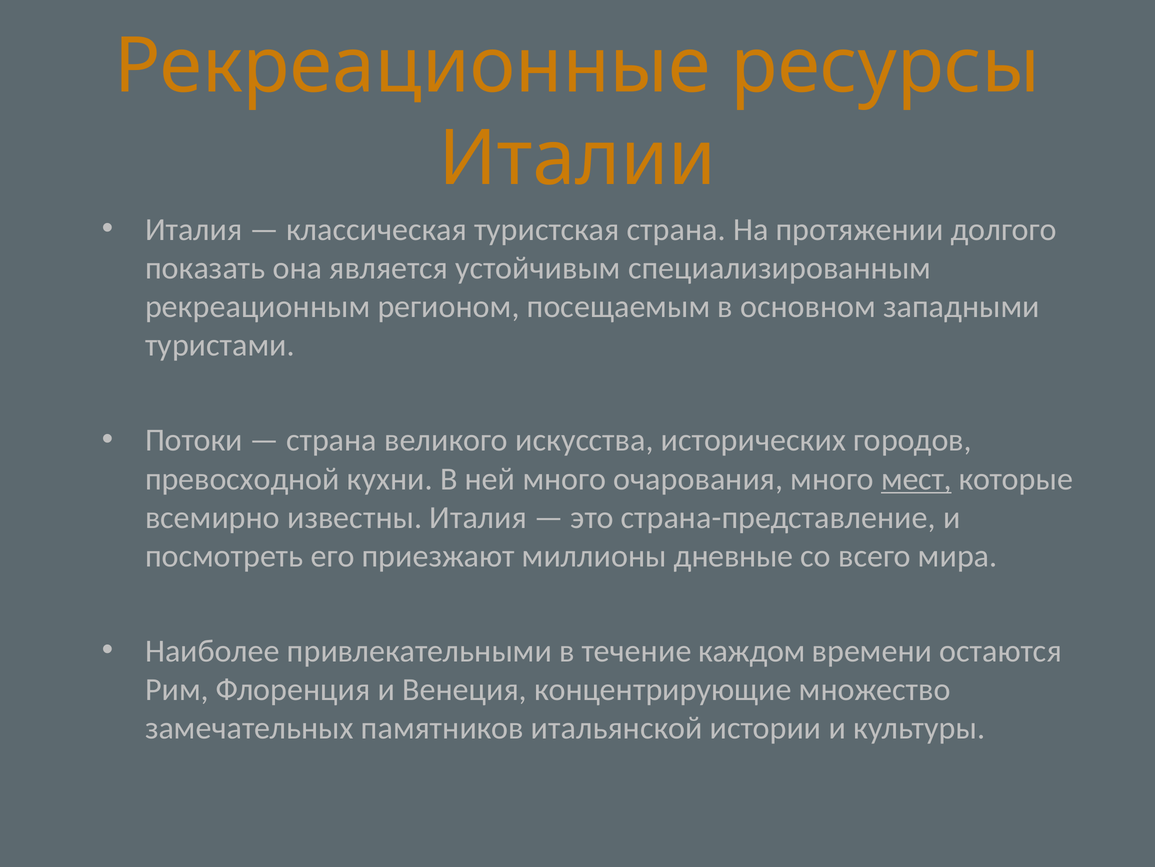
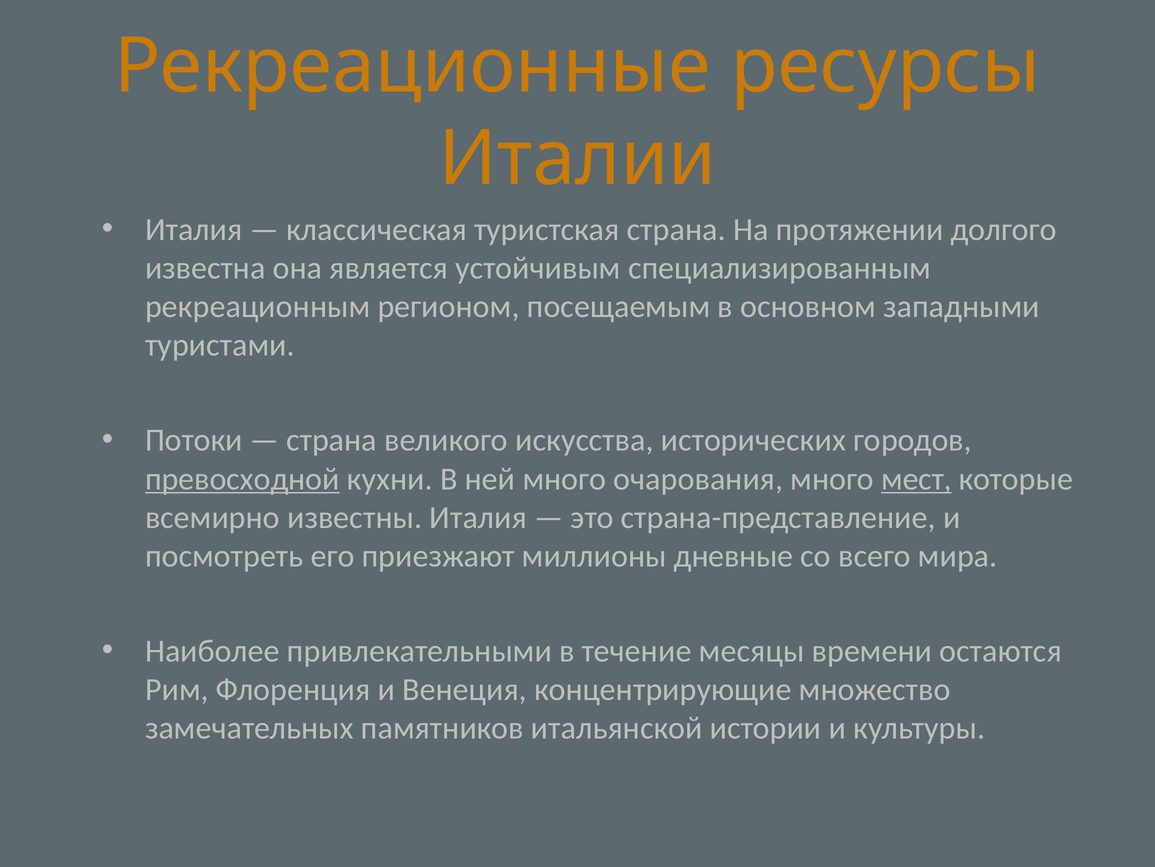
показать: показать -> известна
превосходной underline: none -> present
каждом: каждом -> месяцы
